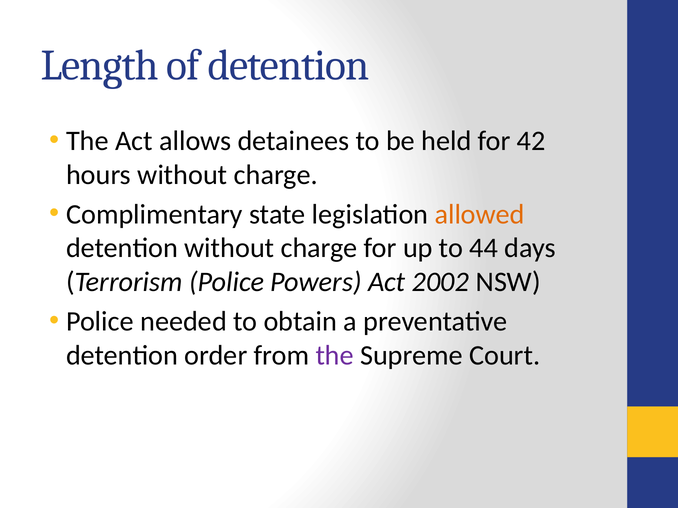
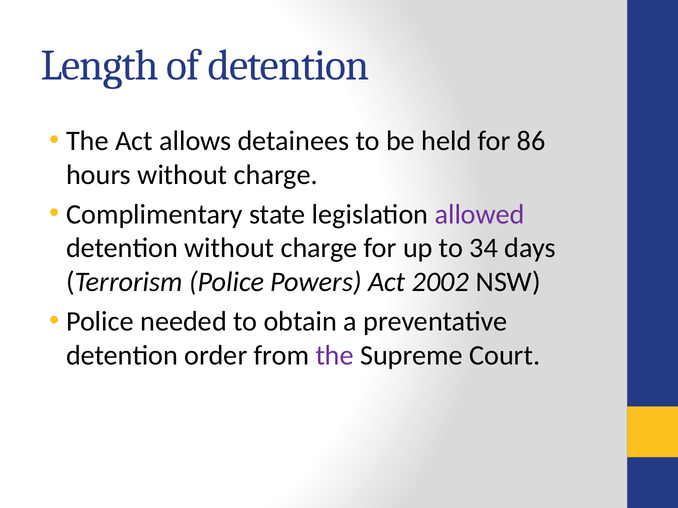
42: 42 -> 86
allowed colour: orange -> purple
44: 44 -> 34
